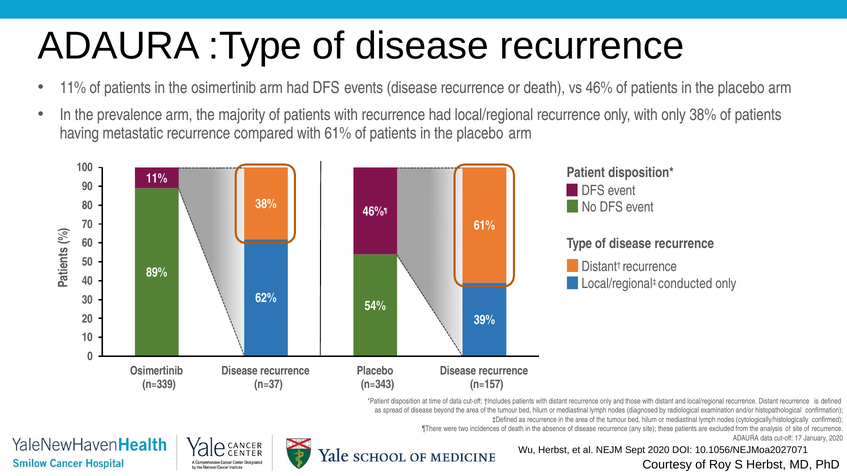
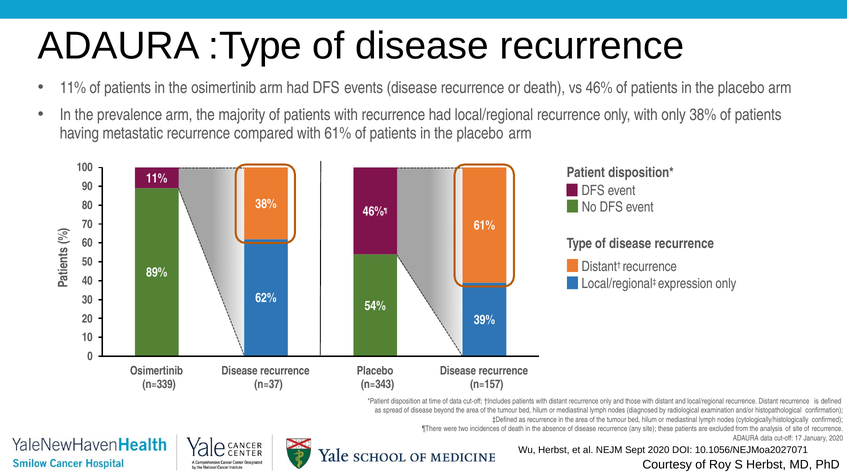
conducted: conducted -> expression
